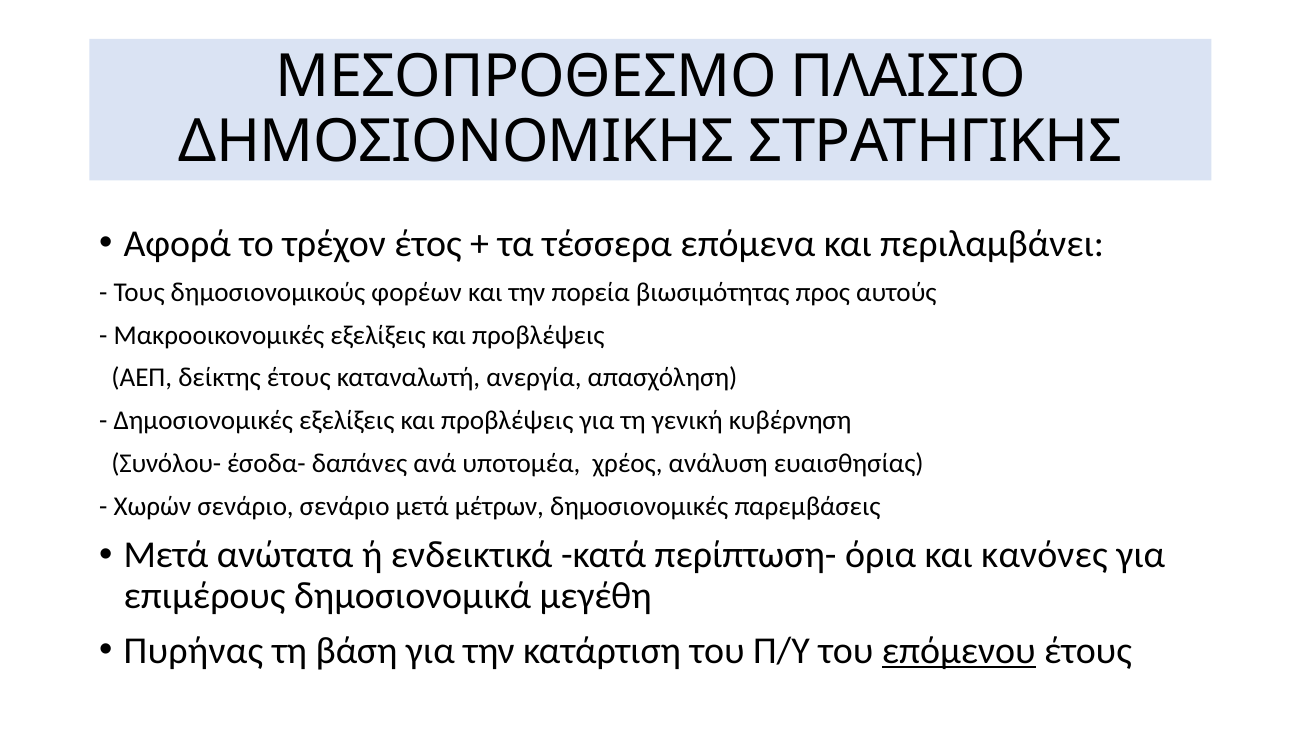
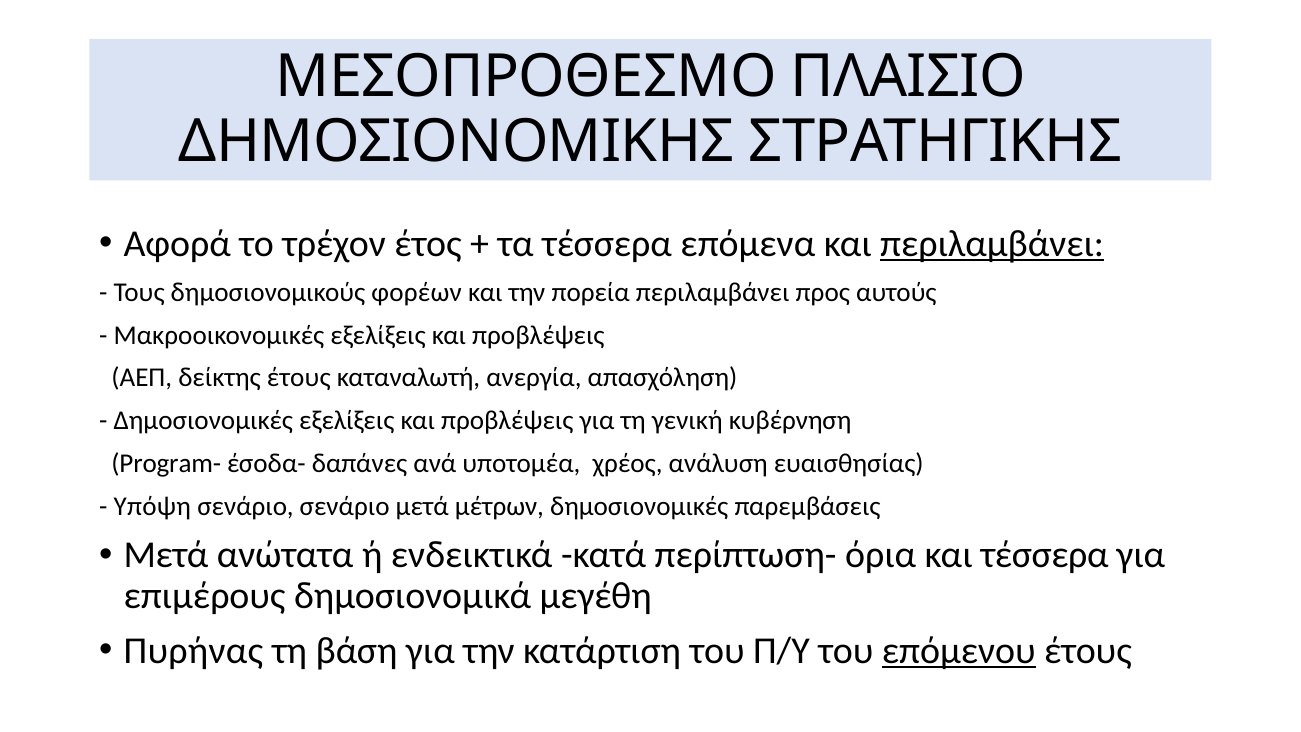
περιλαμβάνει at (992, 243) underline: none -> present
πορεία βιωσιμότητας: βιωσιμότητας -> περιλαμβάνει
Συνόλου-: Συνόλου- -> Program-
Χωρών: Χωρών -> Υπόψη
και κανόνες: κανόνες -> τέσσερα
